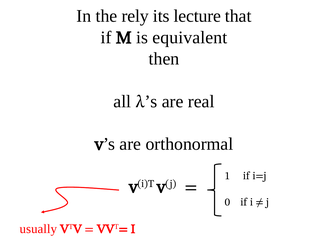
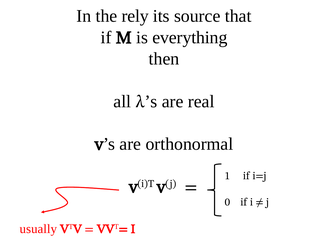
lecture: lecture -> source
equivalent: equivalent -> everything
